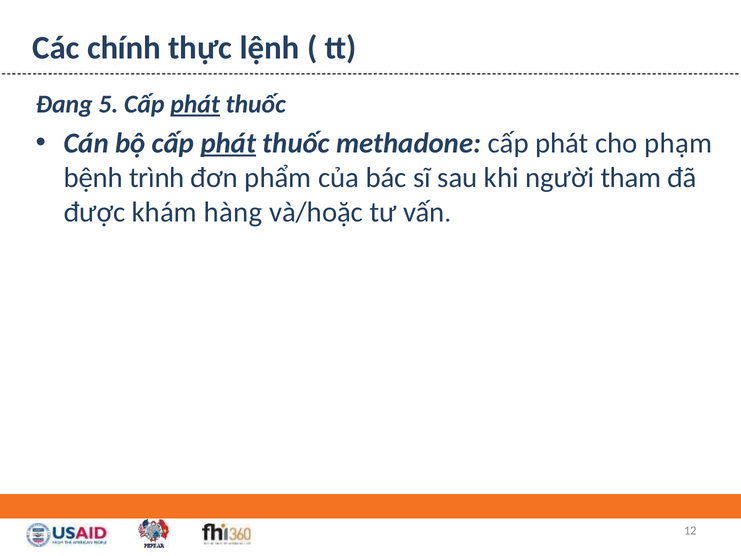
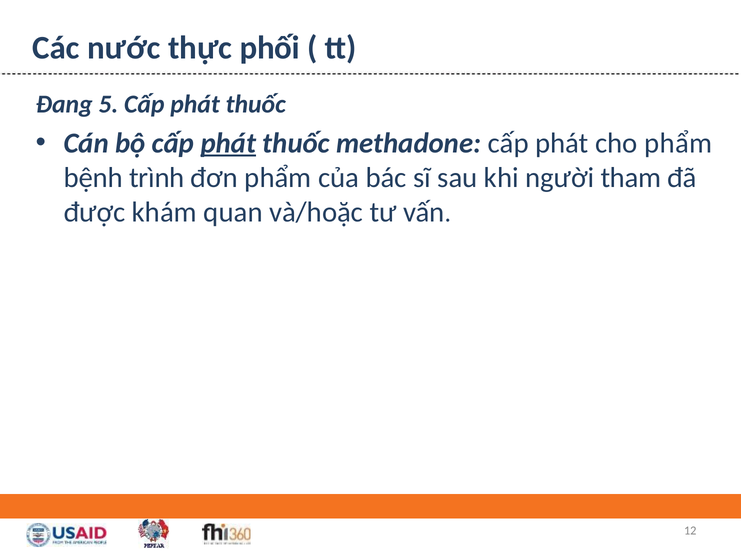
chính: chính -> nước
lệnh: lệnh -> phối
phát at (195, 104) underline: present -> none
cho phạm: phạm -> phẩm
hàng: hàng -> quan
